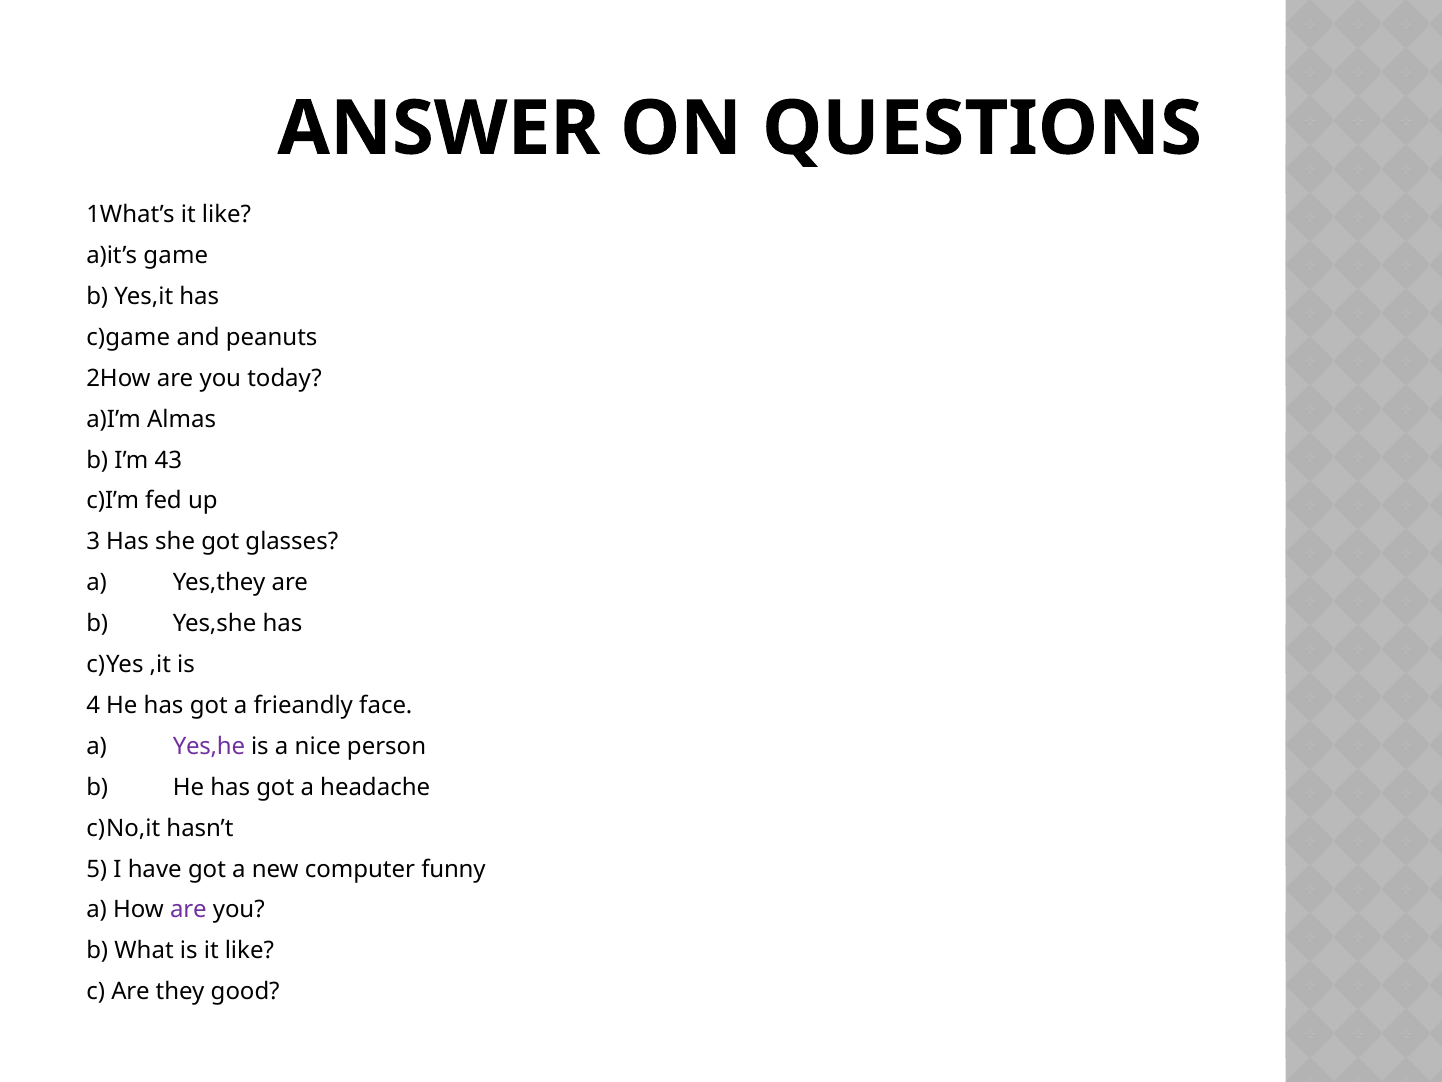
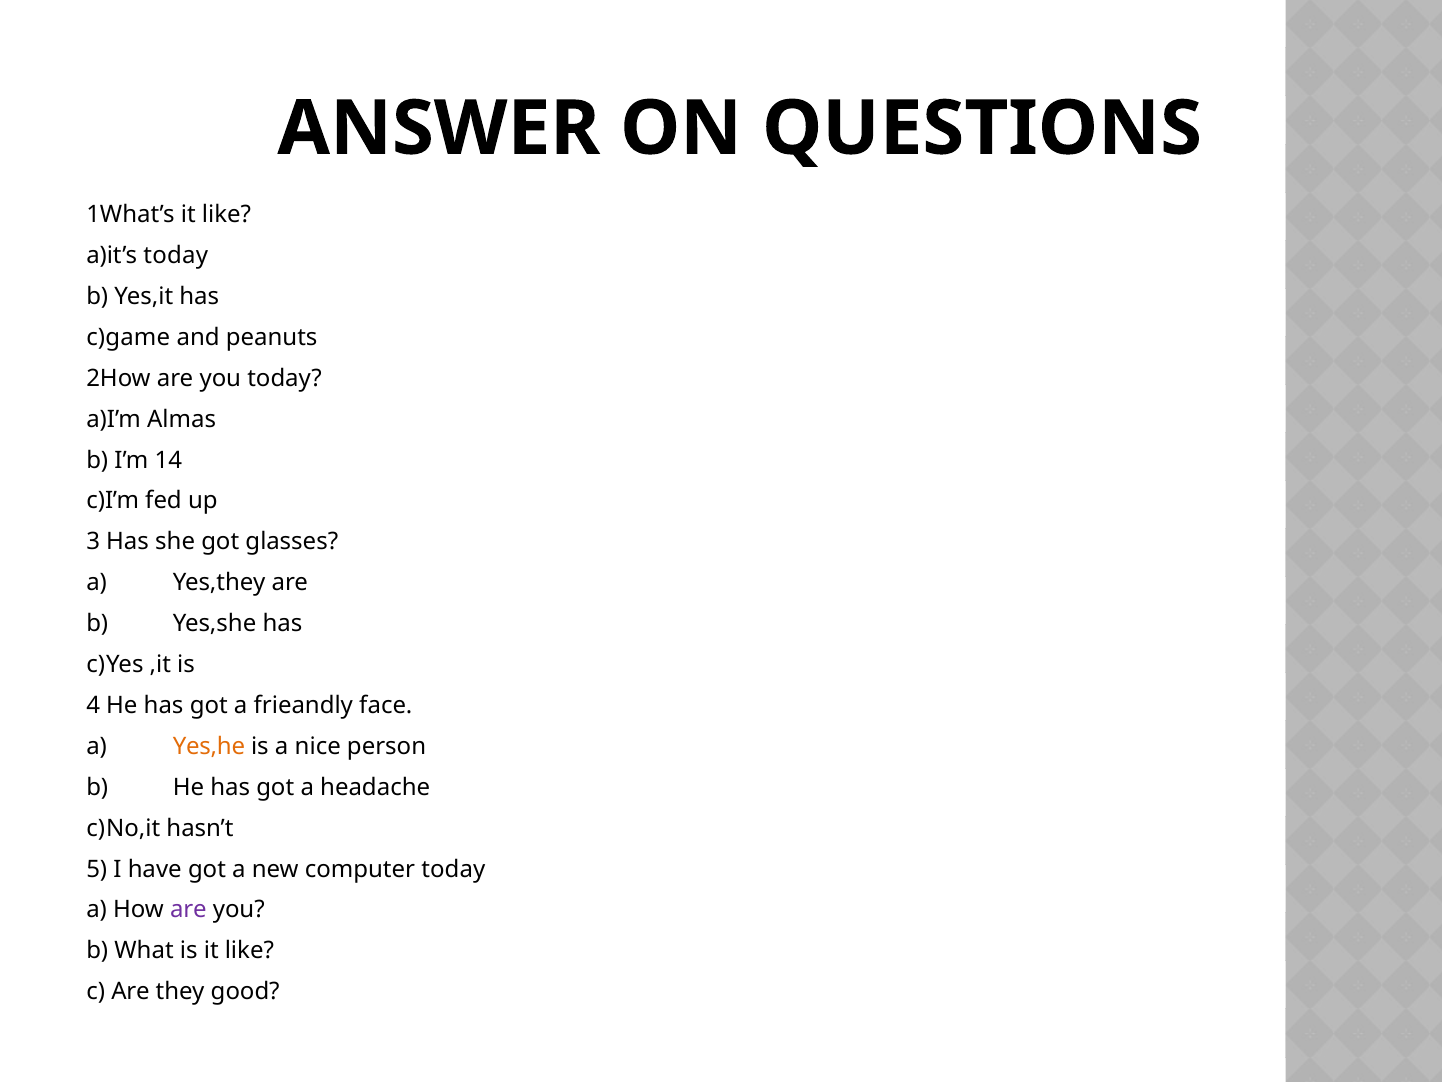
a)it’s game: game -> today
43: 43 -> 14
Yes,he colour: purple -> orange
computer funny: funny -> today
